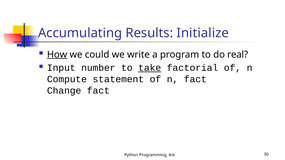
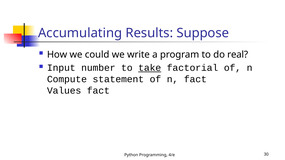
Initialize: Initialize -> Suppose
How underline: present -> none
Change: Change -> Values
